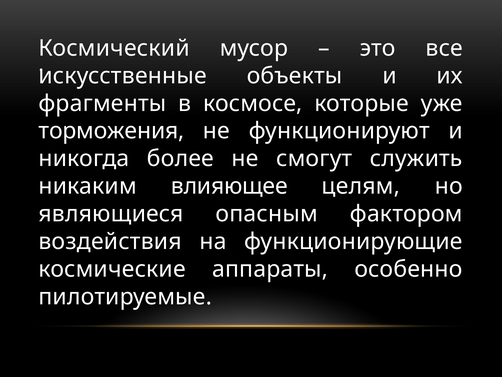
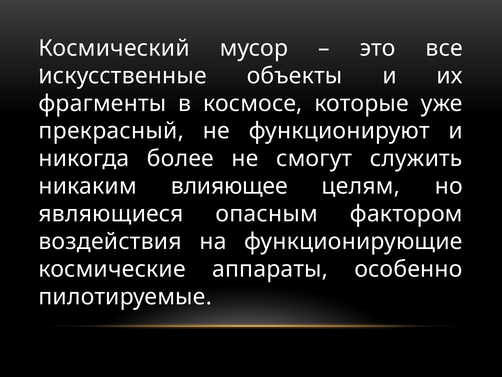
торможения: торможения -> прекрасный
